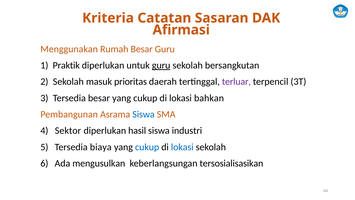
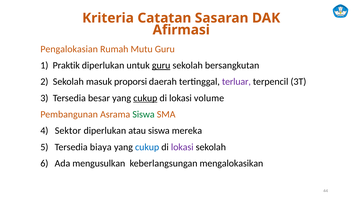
Menggunakan: Menggunakan -> Pengalokasian
Rumah Besar: Besar -> Mutu
prioritas: prioritas -> proporsi
cukup at (145, 98) underline: none -> present
bahkan: bahkan -> volume
Siswa at (144, 114) colour: blue -> green
hasil: hasil -> atau
industri: industri -> mereka
lokasi at (182, 147) colour: blue -> purple
tersosialisasikan: tersosialisasikan -> mengalokasikan
